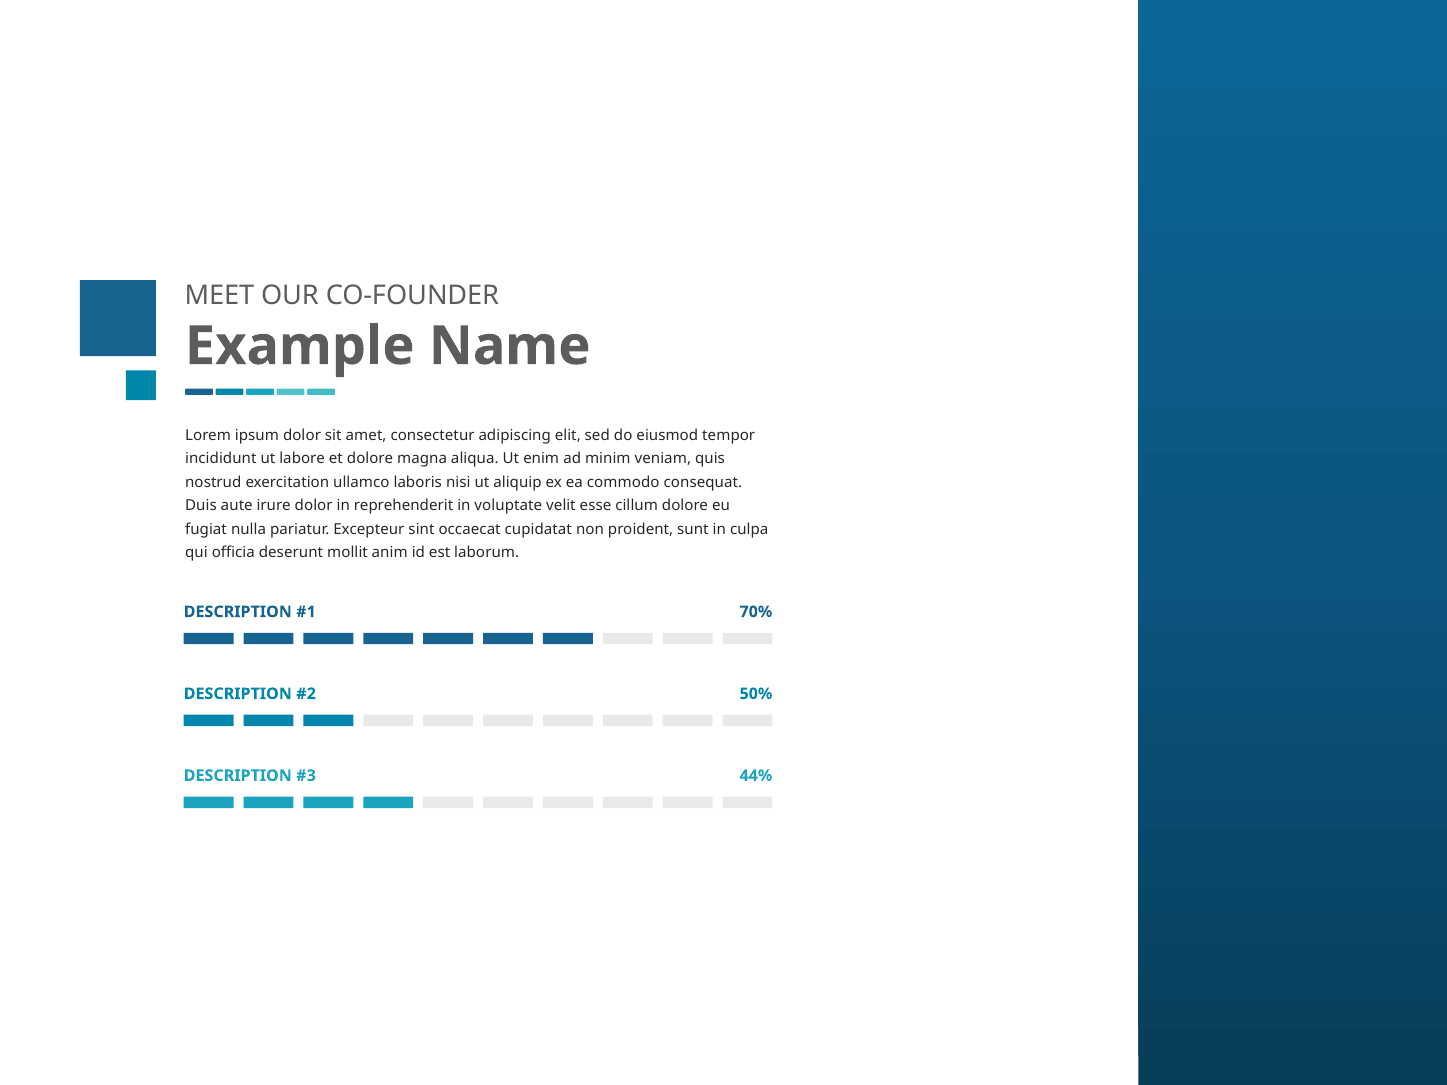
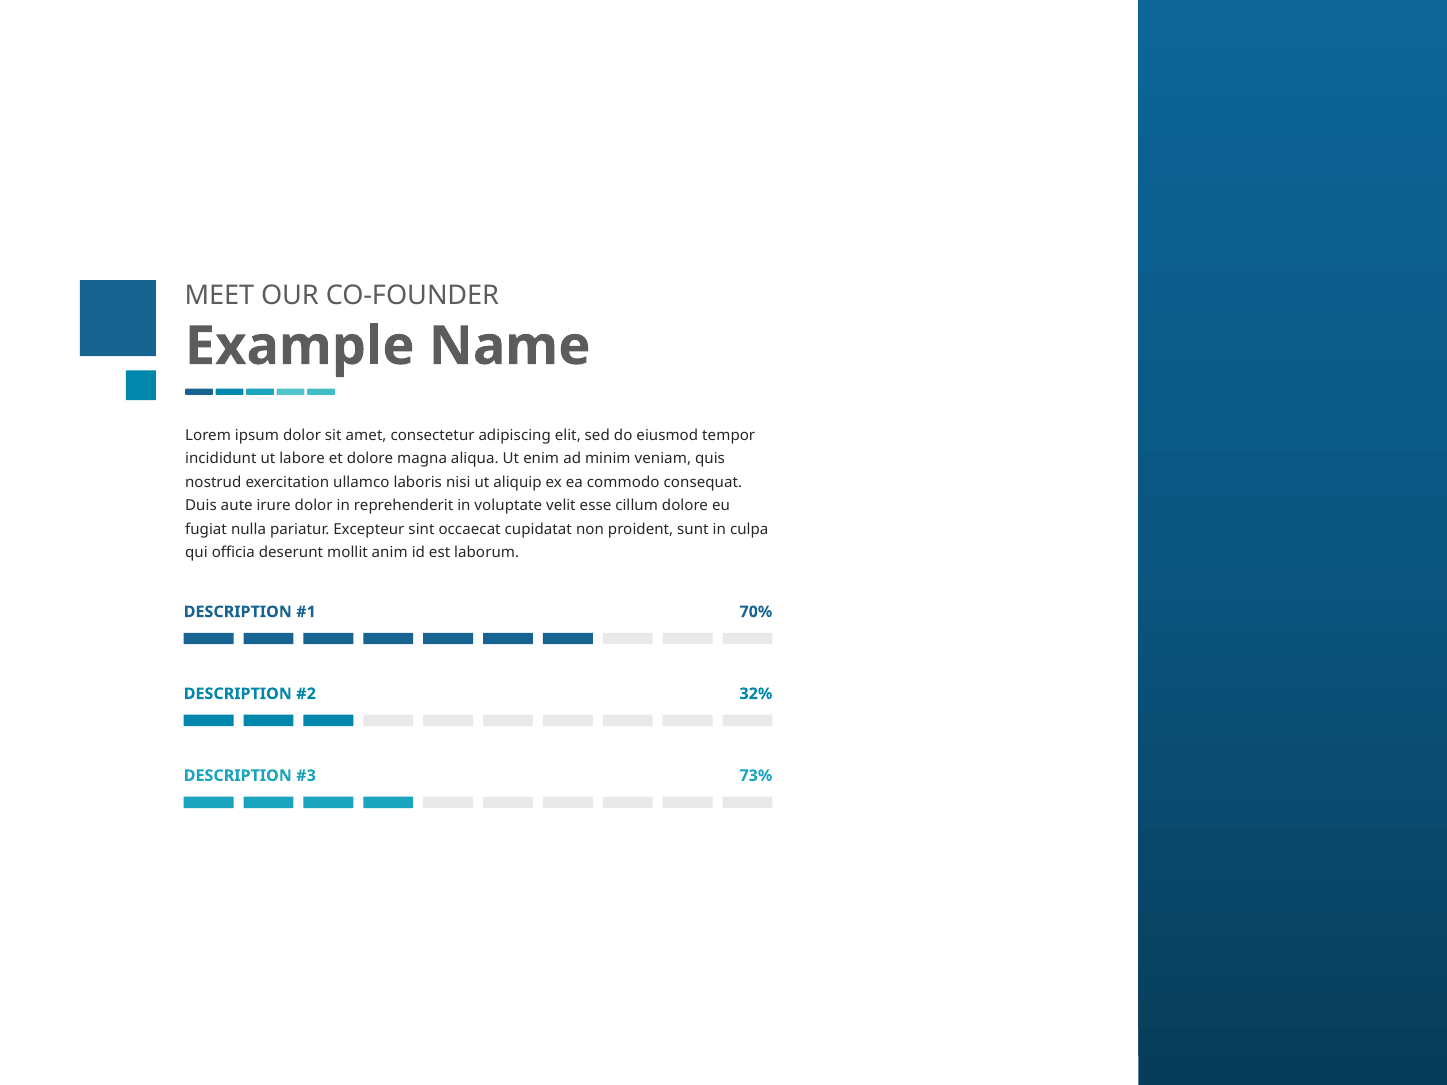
50%: 50% -> 32%
44%: 44% -> 73%
